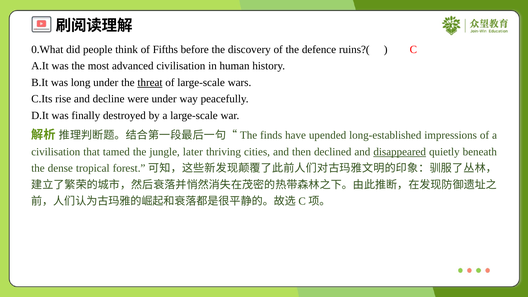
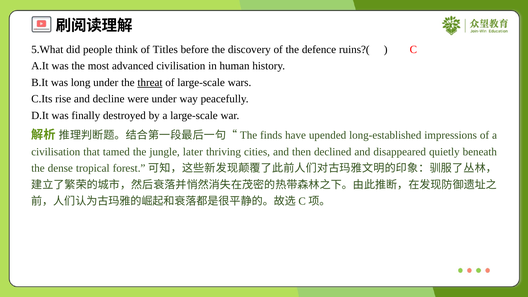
0.What: 0.What -> 5.What
Fifths: Fifths -> Titles
disappeared underline: present -> none
